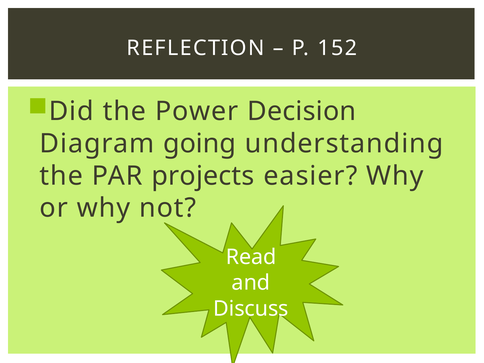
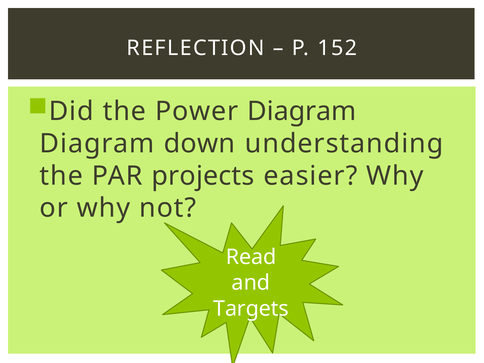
Power Decision: Decision -> Diagram
going: going -> down
Discuss: Discuss -> Targets
